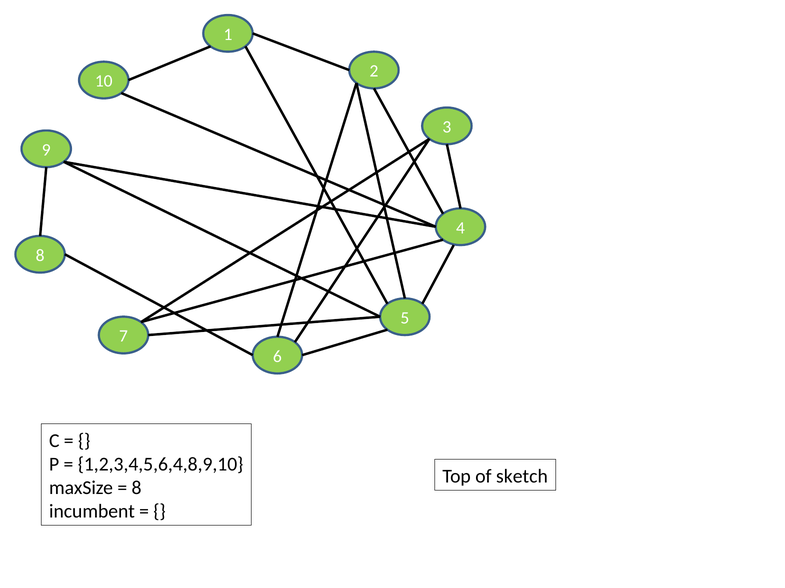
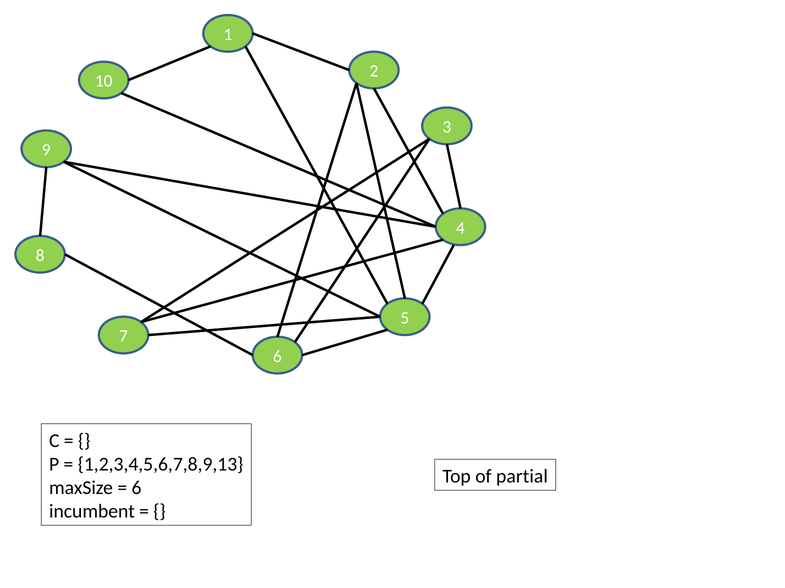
1,2,3,4,5,6,4,8,9,10: 1,2,3,4,5,6,4,8,9,10 -> 1,2,3,4,5,6,7,8,9,13
sketch: sketch -> partial
8 at (136, 488): 8 -> 6
